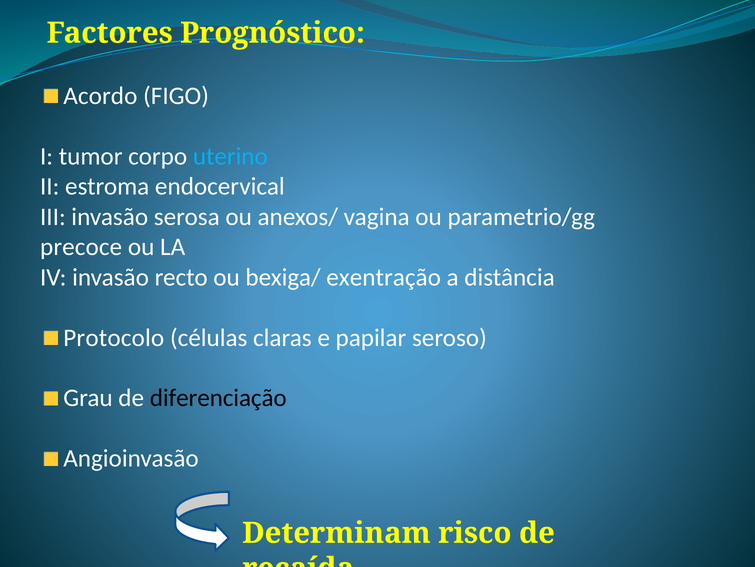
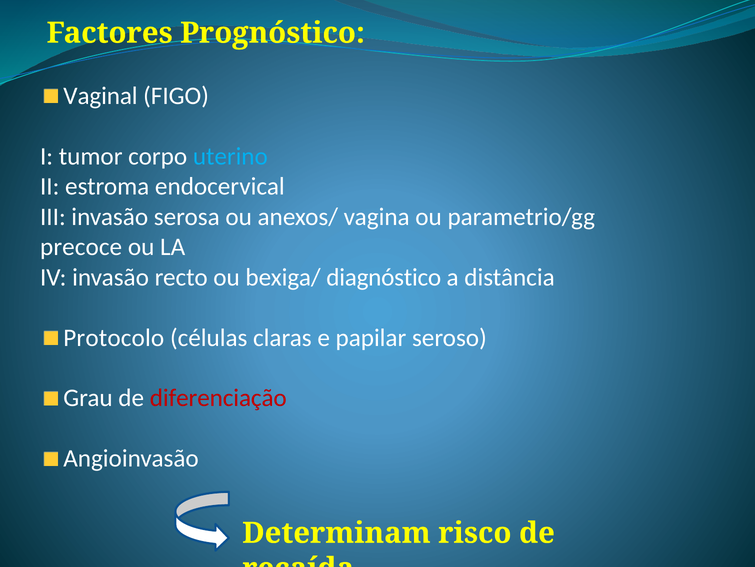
Acordo: Acordo -> Vaginal
exentração: exentração -> diagnóstico
diferenciação colour: black -> red
